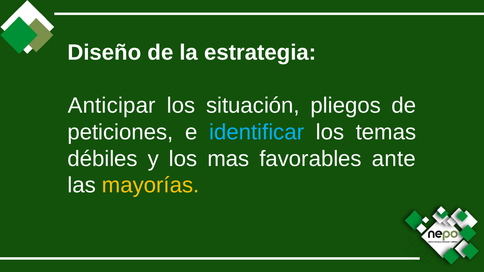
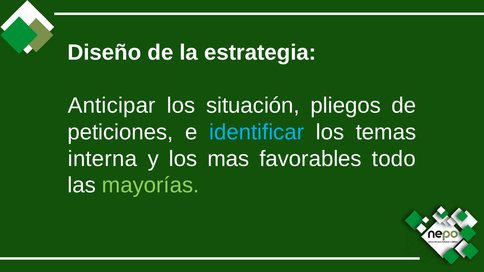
débiles: débiles -> interna
ante: ante -> todo
mayorías colour: yellow -> light green
